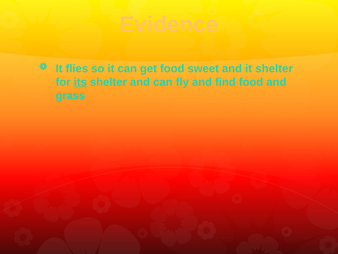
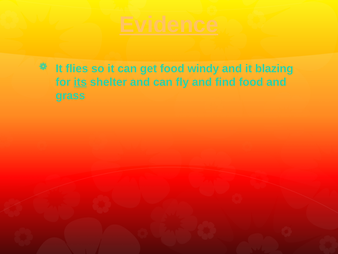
Evidence underline: none -> present
sweet: sweet -> windy
it shelter: shelter -> blazing
